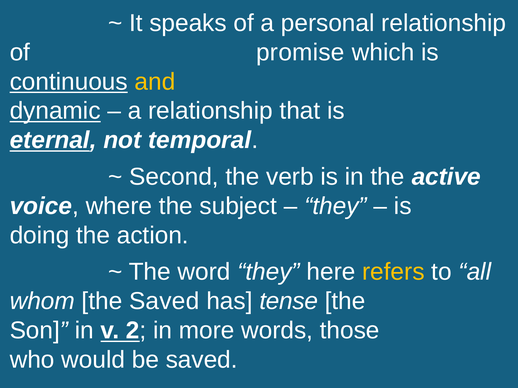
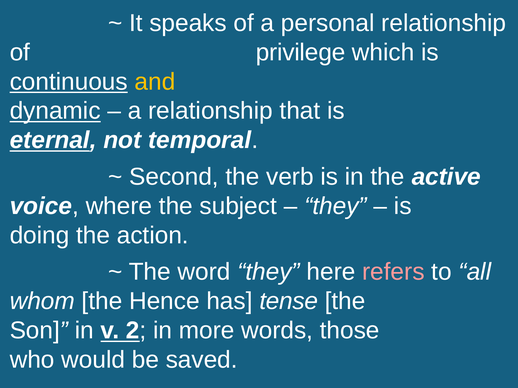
promise: promise -> privilege
refers colour: yellow -> pink
the Saved: Saved -> Hence
